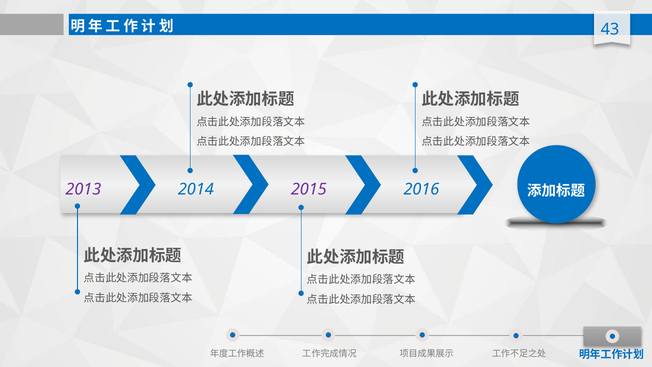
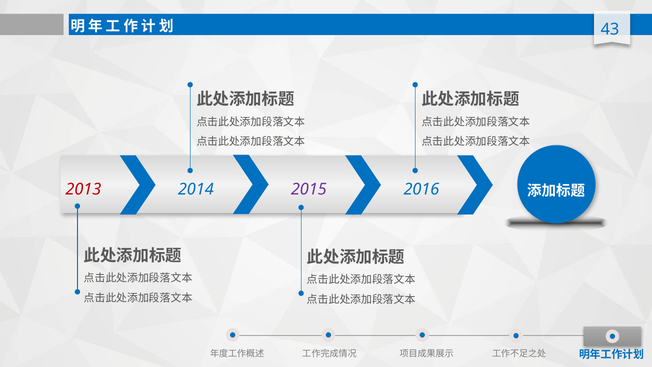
2013 colour: purple -> red
